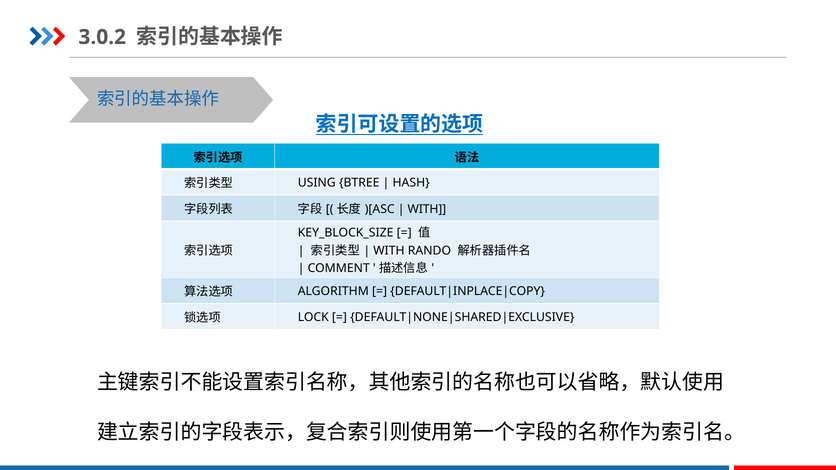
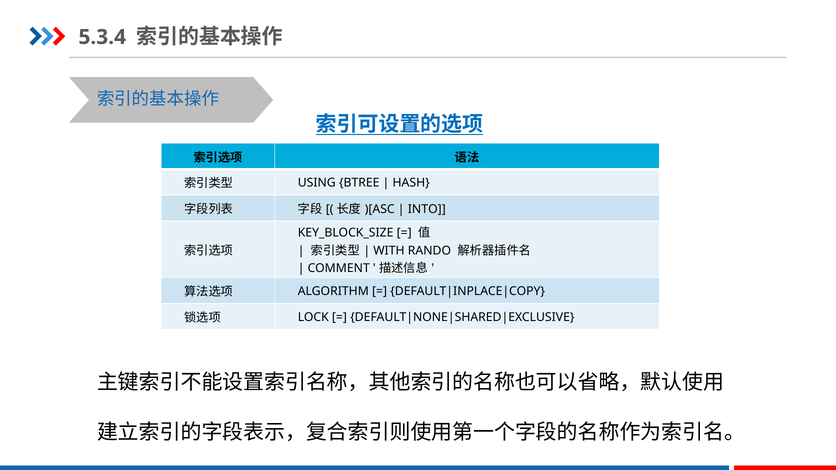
3.0.2: 3.0.2 -> 5.3.4
WITH at (427, 209): WITH -> INTO
